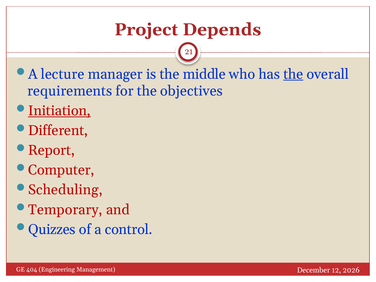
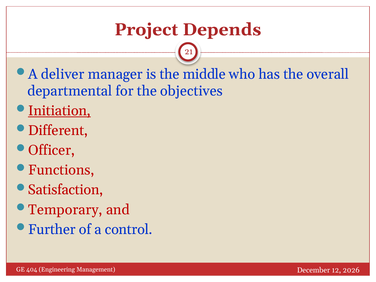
lecture: lecture -> deliver
the at (293, 74) underline: present -> none
requirements: requirements -> departmental
Report: Report -> Officer
Computer: Computer -> Functions
Scheduling: Scheduling -> Satisfaction
Quizzes: Quizzes -> Further
